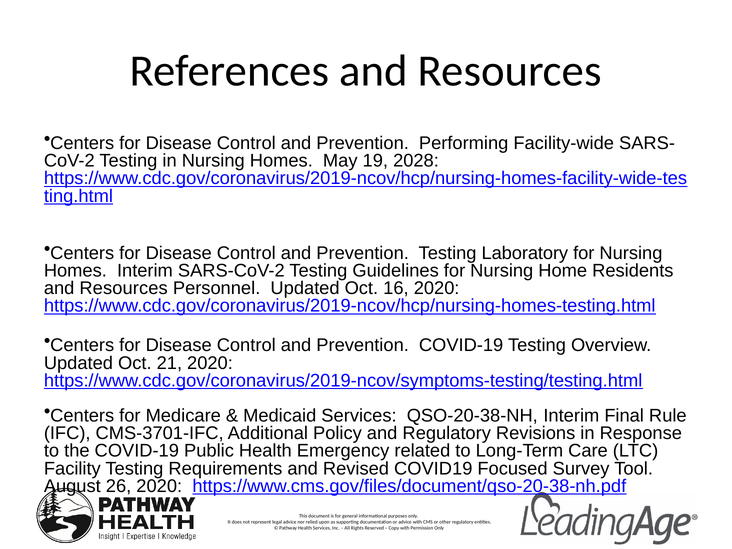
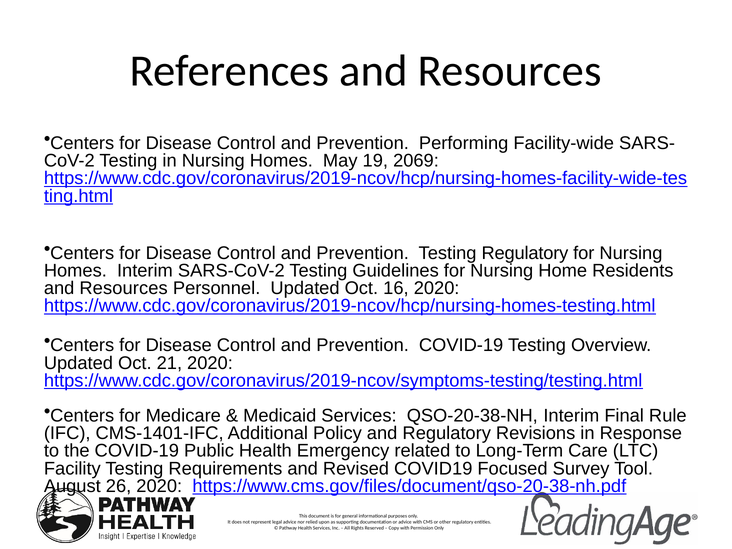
2028: 2028 -> 2069
Testing Laboratory: Laboratory -> Regulatory
CMS-3701-IFC: CMS-3701-IFC -> CMS-1401-IFC
